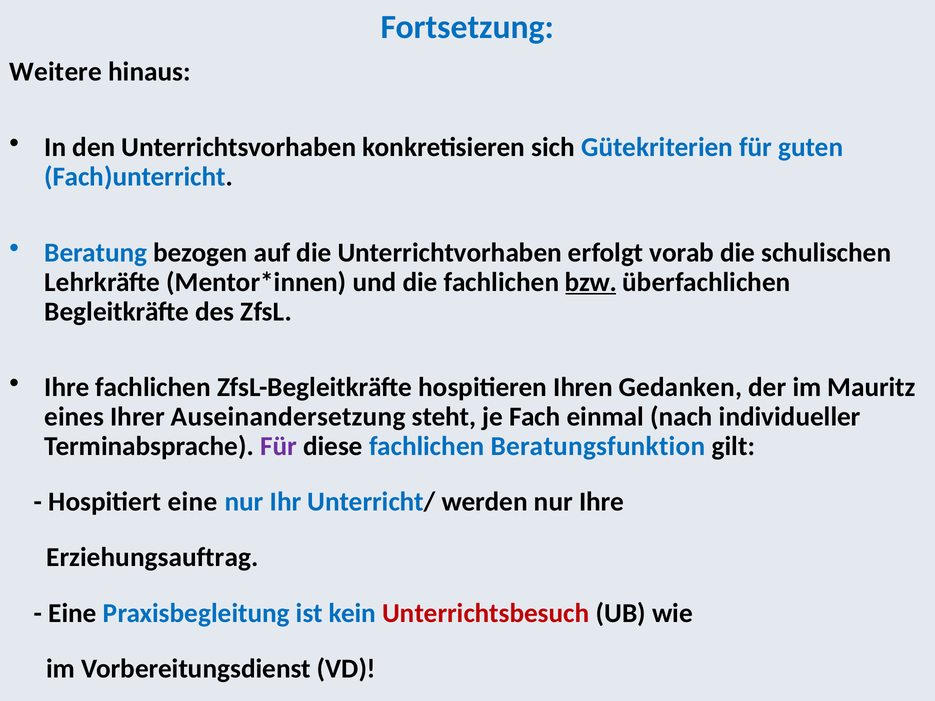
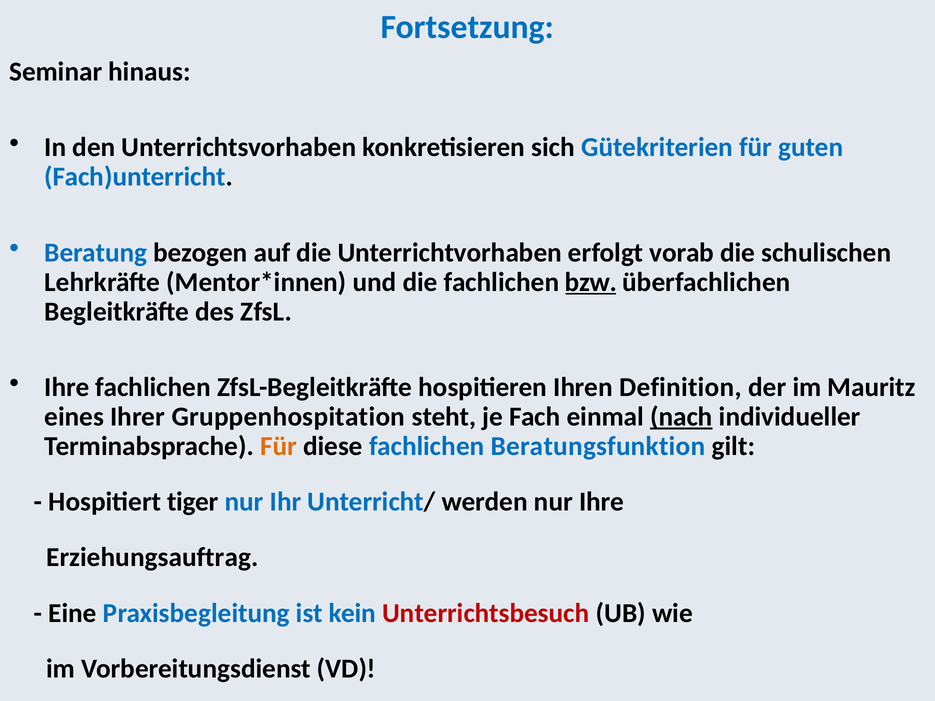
Weitere: Weitere -> Seminar
Gedanken: Gedanken -> Definition
Auseinandersetzung: Auseinandersetzung -> Gruppenhospitation
nach underline: none -> present
Für at (278, 446) colour: purple -> orange
Hospitiert eine: eine -> tiger
